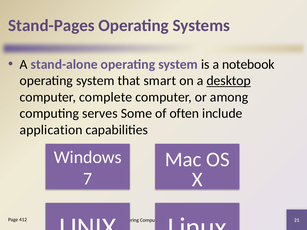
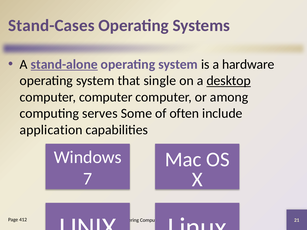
Stand-Pages: Stand-Pages -> Stand-Cases
stand-alone underline: none -> present
notebook: notebook -> hardware
smart: smart -> single
complete at (106, 97): complete -> computer
